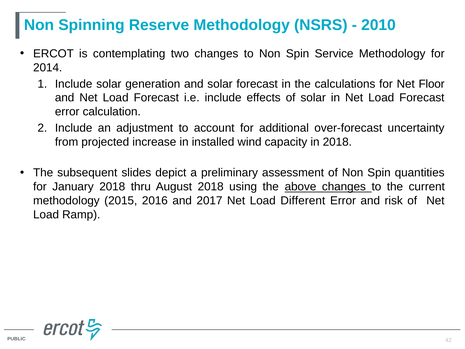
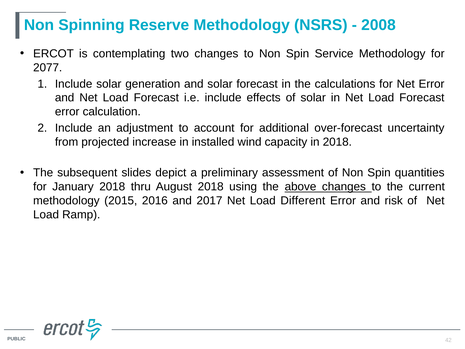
2010: 2010 -> 2008
2014: 2014 -> 2077
Net Floor: Floor -> Error
